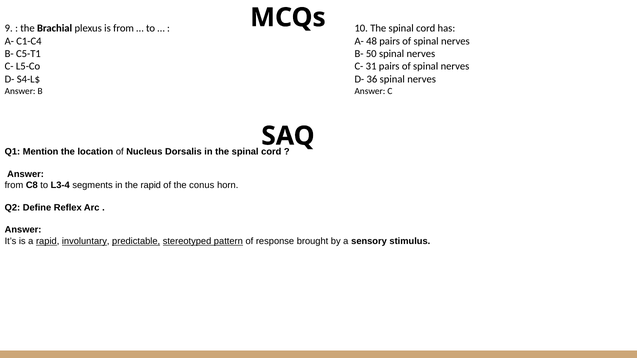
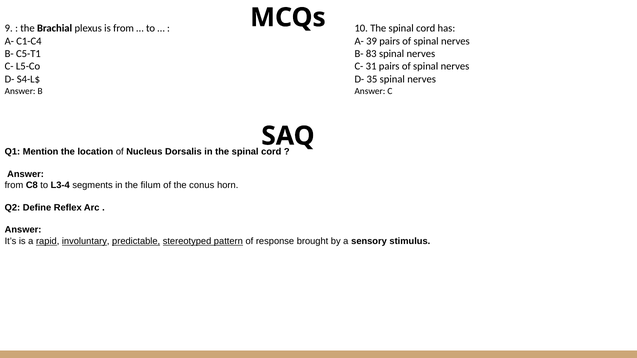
48: 48 -> 39
50: 50 -> 83
36: 36 -> 35
the rapid: rapid -> filum
